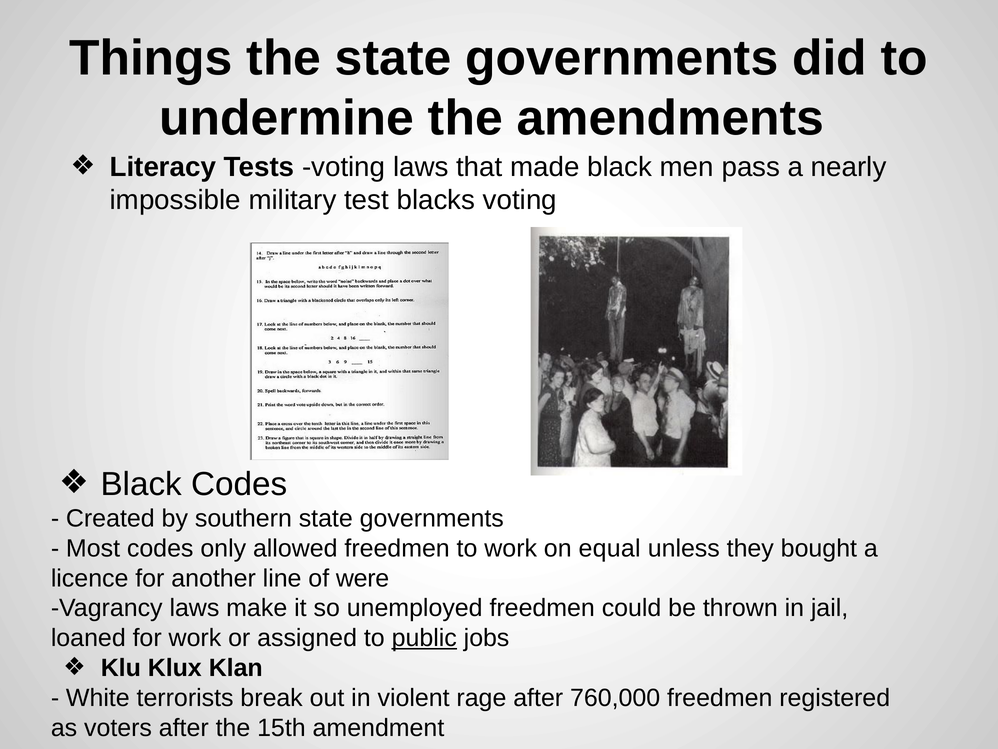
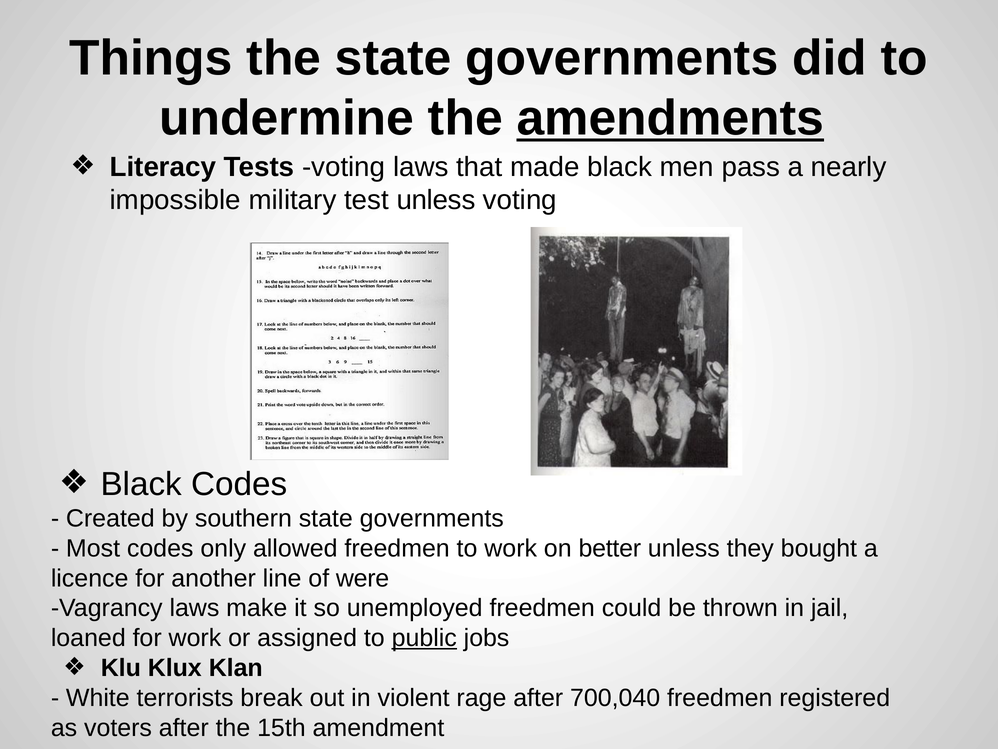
amendments underline: none -> present
test blacks: blacks -> unless
equal: equal -> better
760,000: 760,000 -> 700,040
